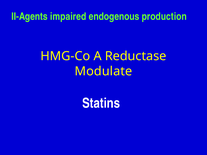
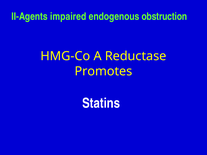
production: production -> obstruction
Modulate: Modulate -> Promotes
